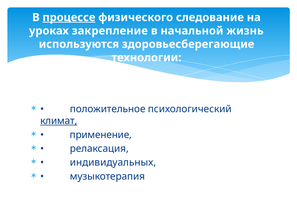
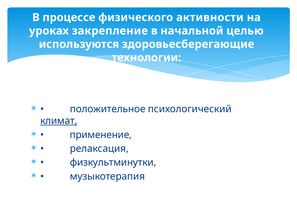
процессе underline: present -> none
следование: следование -> активности
жизнь: жизнь -> целью
индивидуальных: индивидуальных -> физкультминутки
